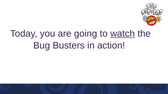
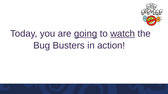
going underline: none -> present
